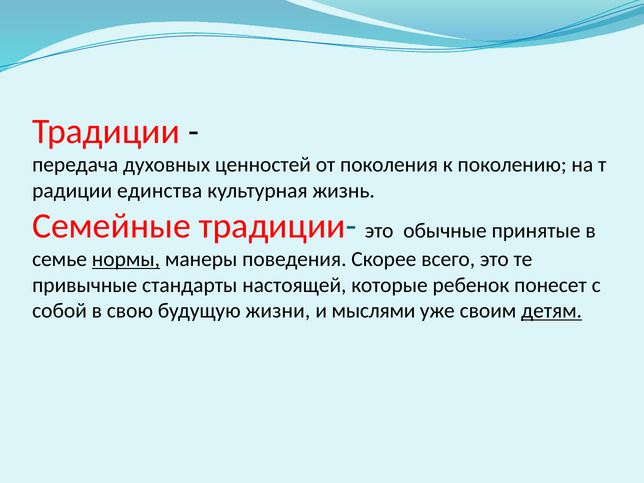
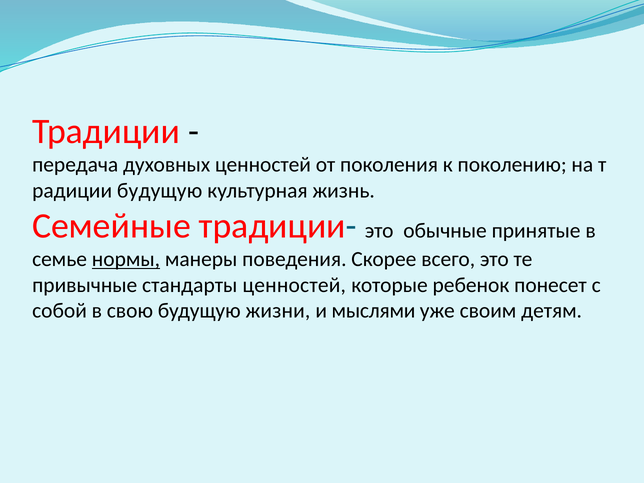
единства at (160, 191): единства -> будущую
стандарты настоящей: настоящей -> ценностей
детям underline: present -> none
